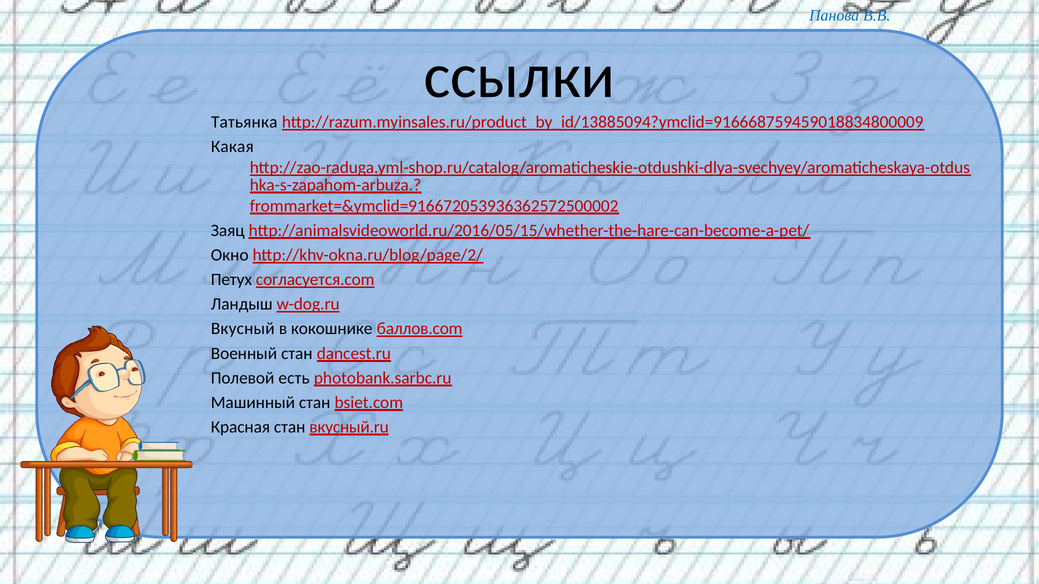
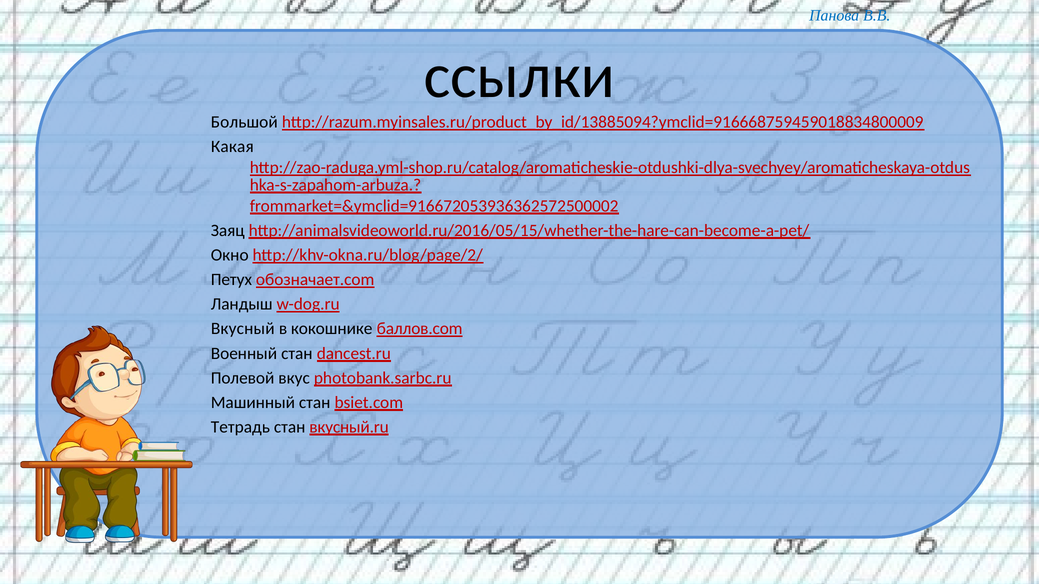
Татьянка: Татьянка -> Большой
согласуется.com: согласуется.com -> обозначает.com
есть: есть -> вкус
Красная: Красная -> Тетрадь
